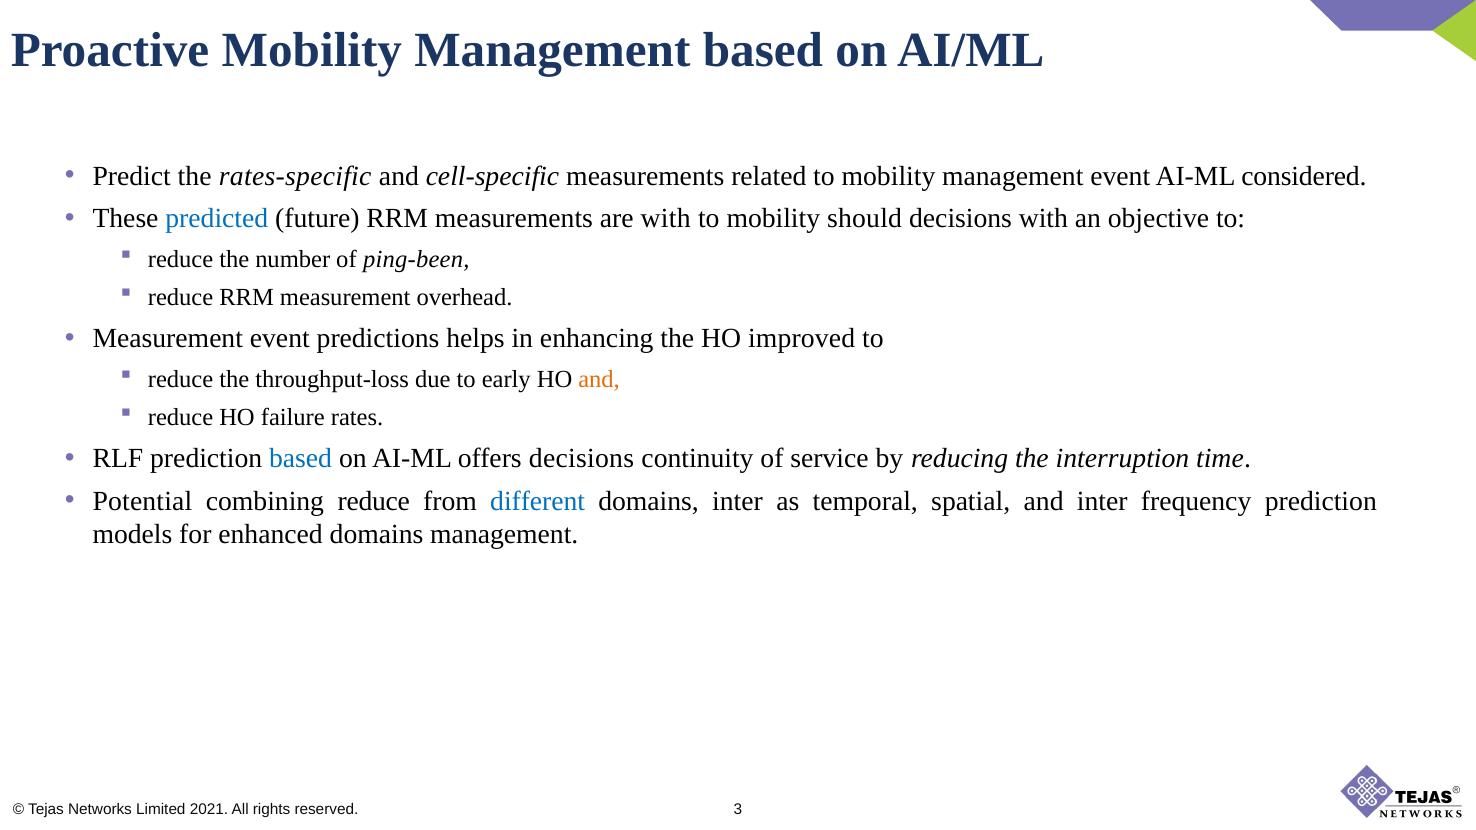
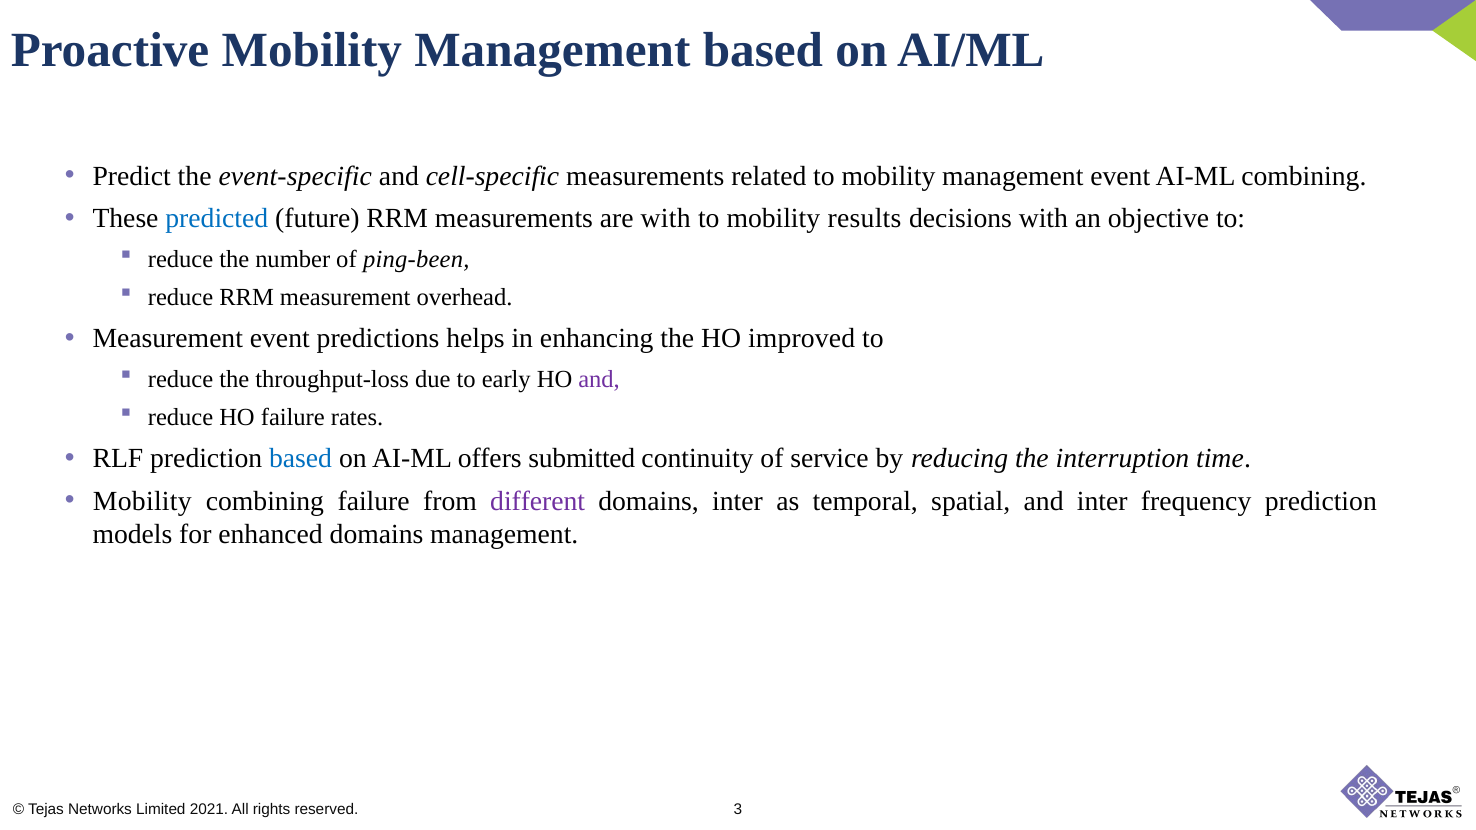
rates-specific: rates-specific -> event-specific
AI-ML considered: considered -> combining
should: should -> results
and at (599, 379) colour: orange -> purple
offers decisions: decisions -> submitted
Potential at (142, 501): Potential -> Mobility
combining reduce: reduce -> failure
different colour: blue -> purple
